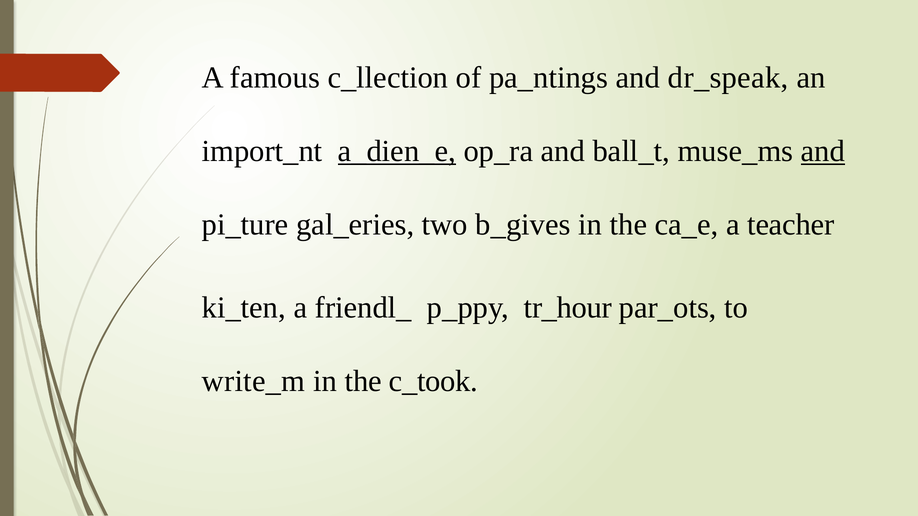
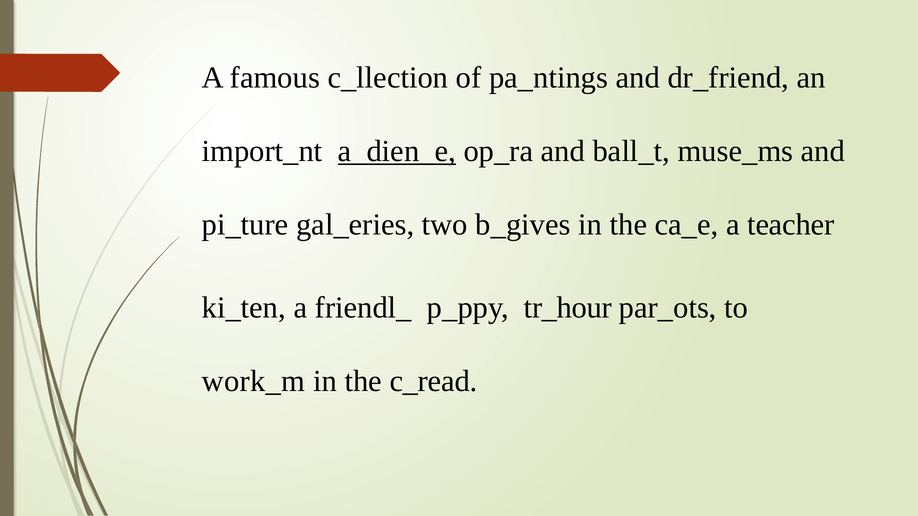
dr_speak: dr_speak -> dr_friend
and at (823, 151) underline: present -> none
write_m: write_m -> work_m
c_took: c_took -> c_read
